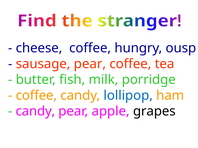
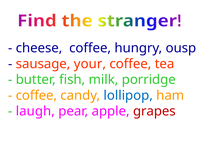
sausage pear: pear -> your
candy at (35, 112): candy -> laugh
grapes colour: black -> red
